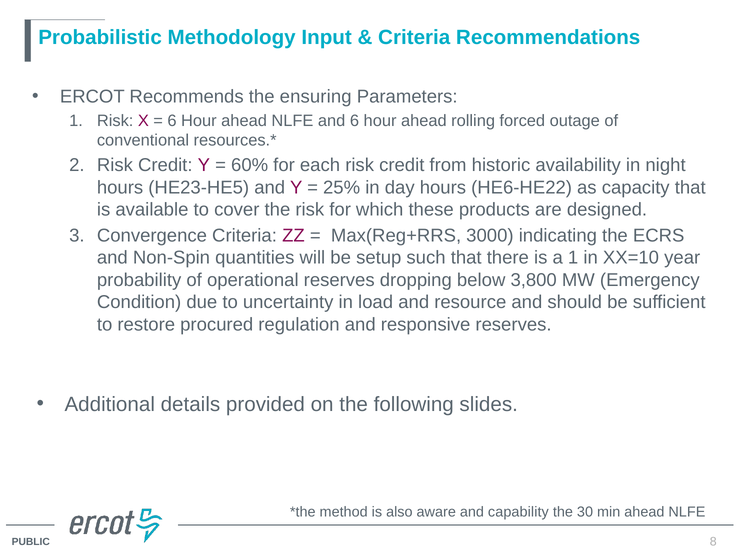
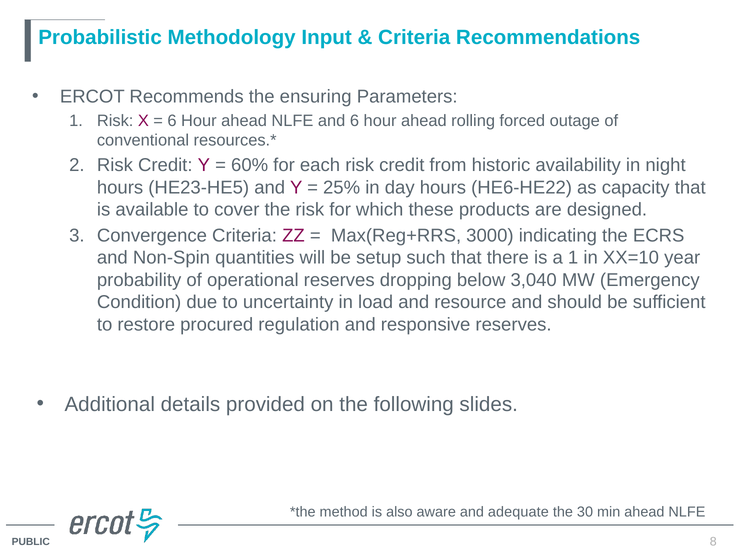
3,800: 3,800 -> 3,040
capability: capability -> adequate
